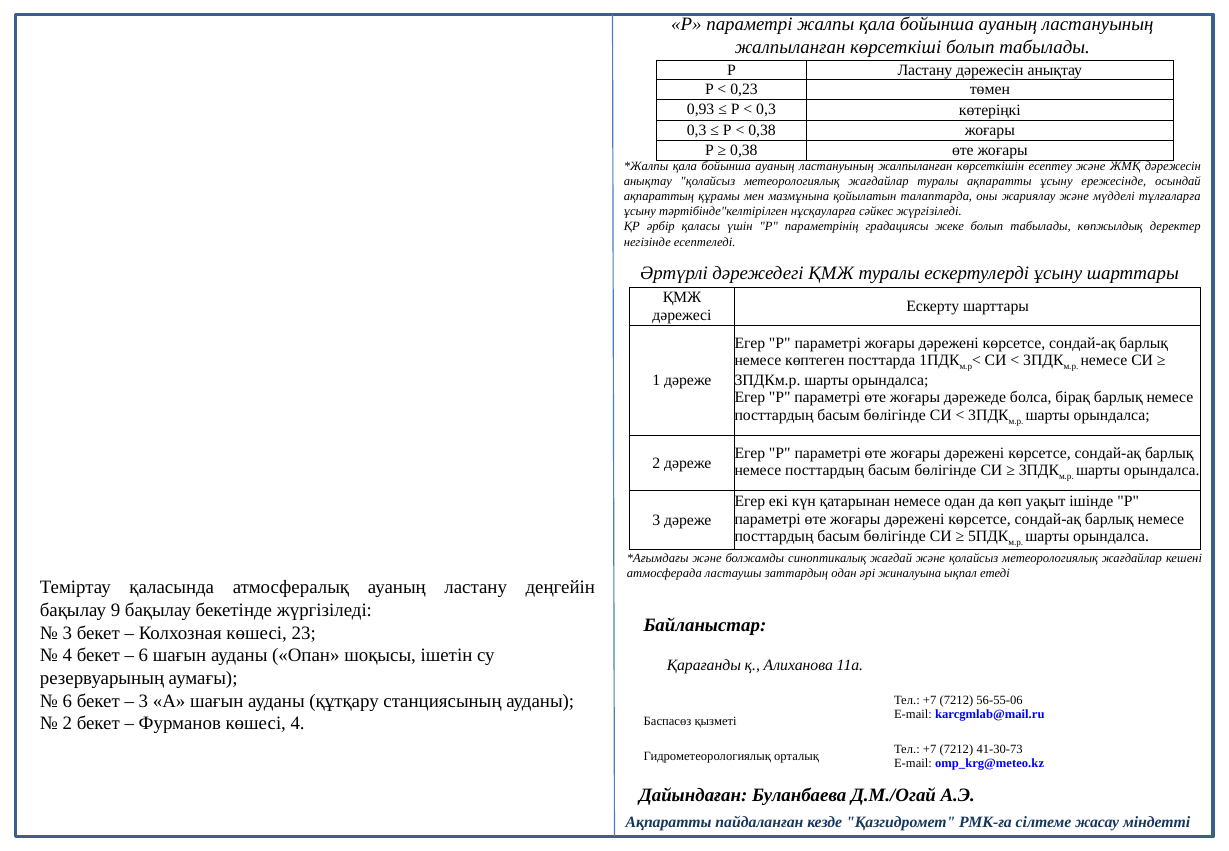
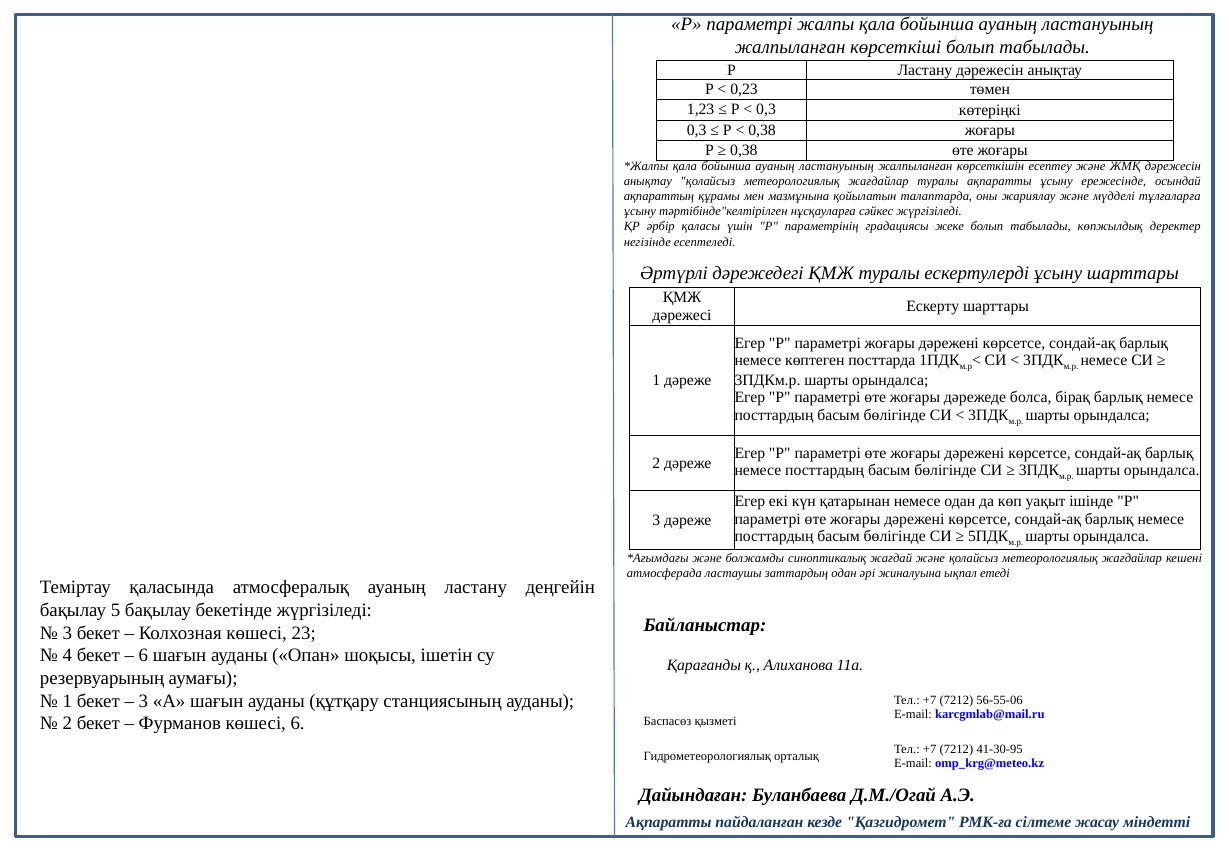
0,93: 0,93 -> 1,23
9: 9 -> 5
6 at (67, 701): 6 -> 1
көшесі 4: 4 -> 6
41-30-73: 41-30-73 -> 41-30-95
